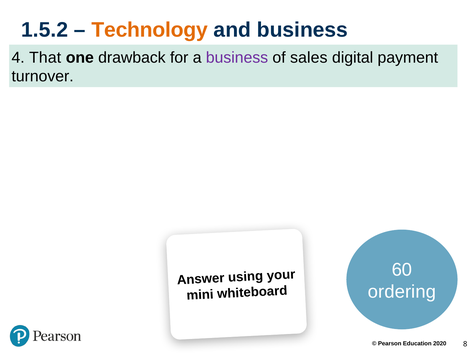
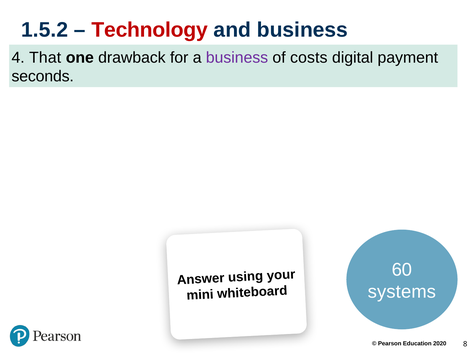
Technology colour: orange -> red
sales: sales -> costs
turnover: turnover -> seconds
ordering: ordering -> systems
